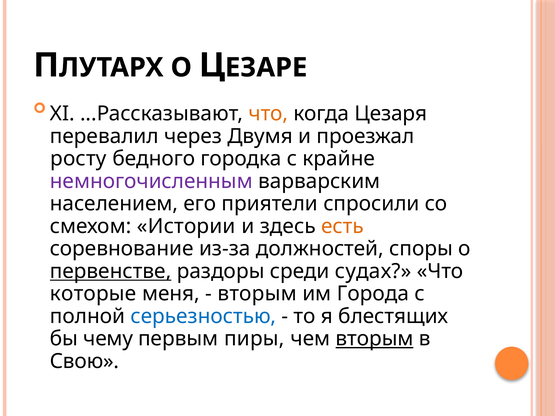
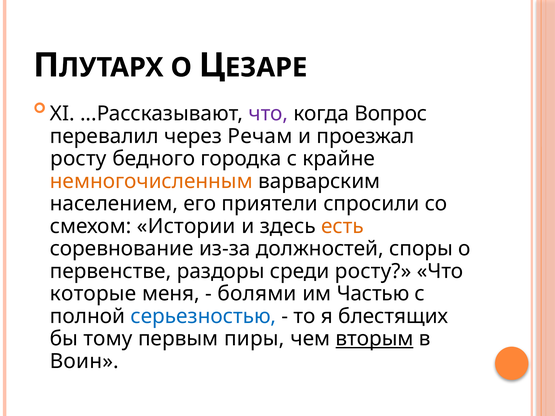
что at (268, 114) colour: orange -> purple
Цезаря: Цезаря -> Вопрос
Двумя: Двумя -> Речам
немногочисленным colour: purple -> orange
первенстве underline: present -> none
среди судах: судах -> росту
вторым at (257, 294): вторым -> болями
Города: Города -> Частью
чему: чему -> тому
Свою: Свою -> Воин
